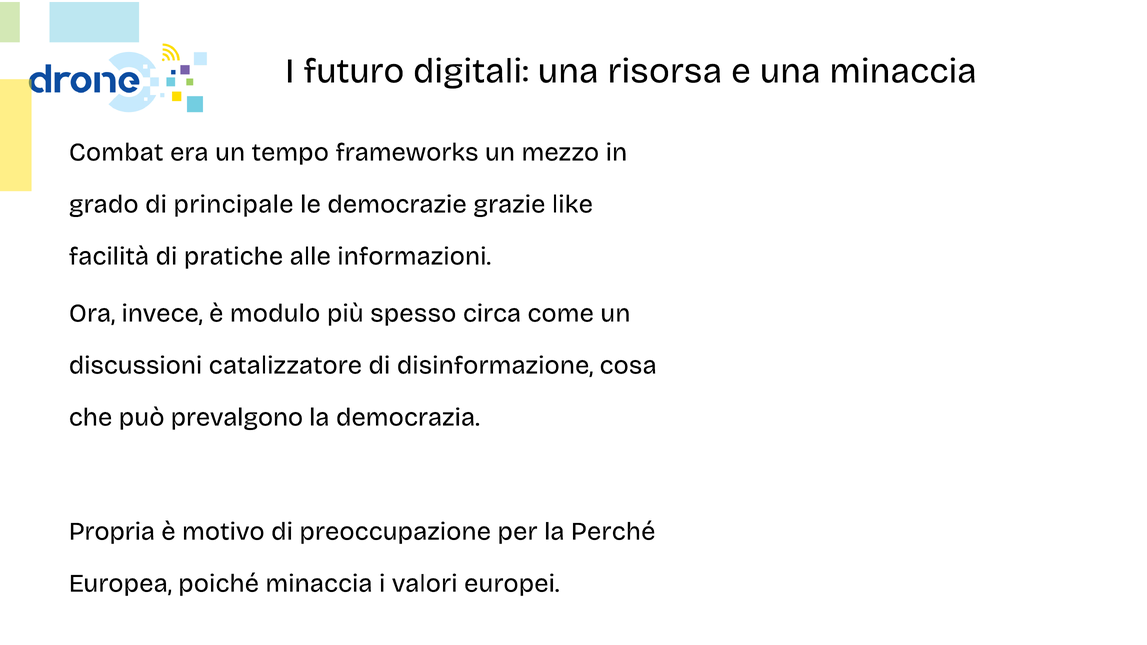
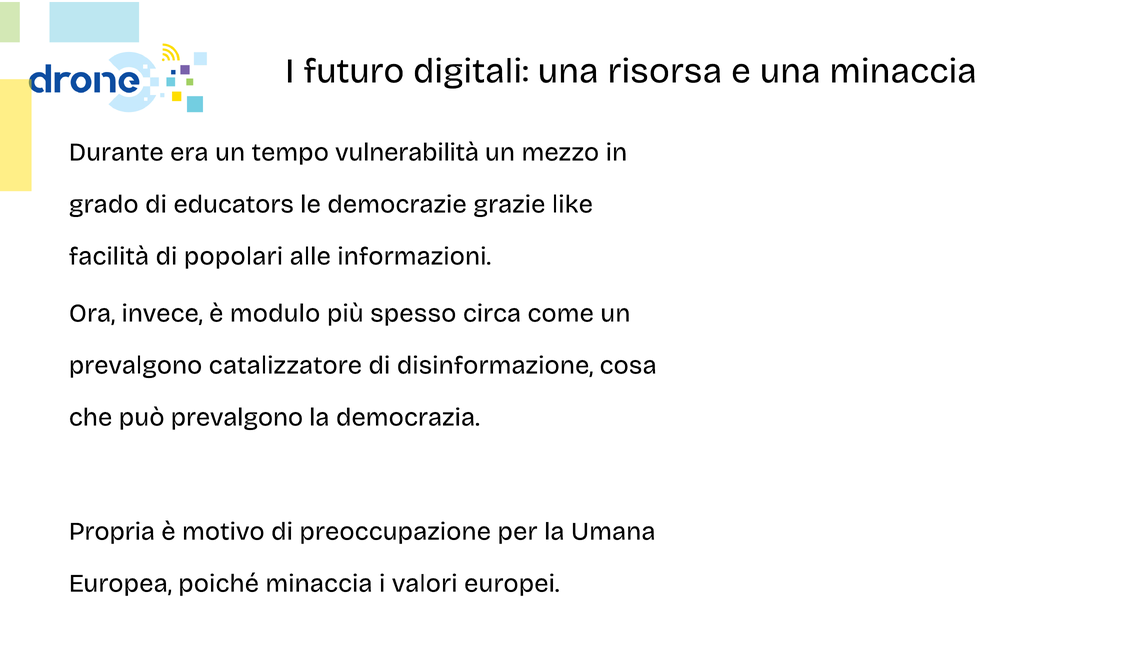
Combat: Combat -> Durante
frameworks: frameworks -> vulnerabilità
principale: principale -> educators
pratiche: pratiche -> popolari
discussioni at (136, 365): discussioni -> prevalgono
Perché: Perché -> Umana
